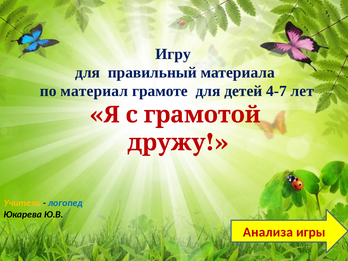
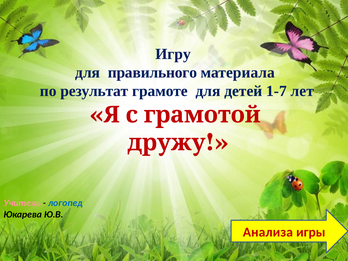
правильный: правильный -> правильного
материал: материал -> результат
4-7: 4-7 -> 1-7
Учитель colour: yellow -> pink
